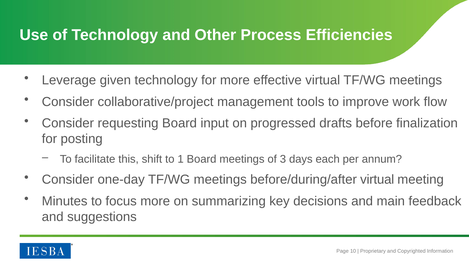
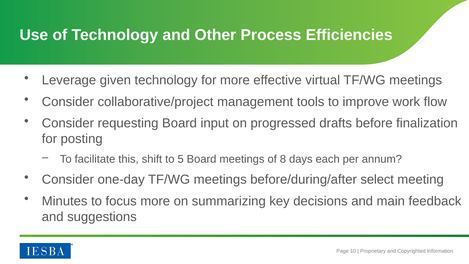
1: 1 -> 5
3: 3 -> 8
before/during/after virtual: virtual -> select
